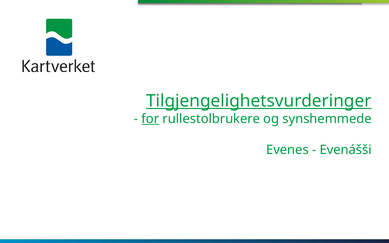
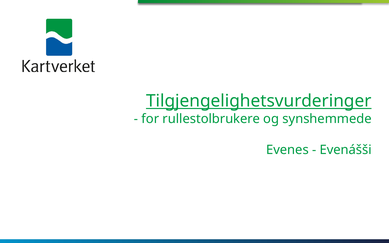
for underline: present -> none
